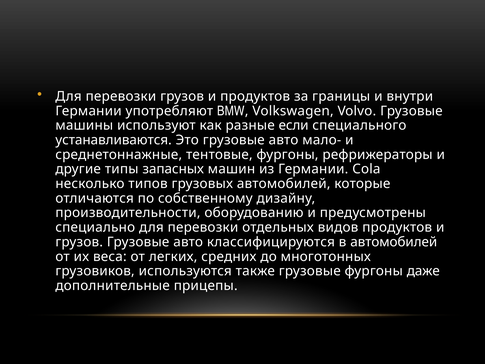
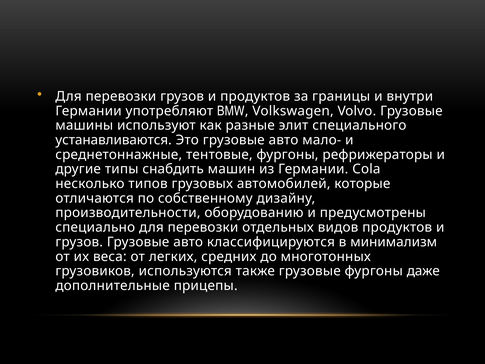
если: если -> элит
запасных: запасных -> снабдить
в автомобилей: автомобилей -> минимализм
